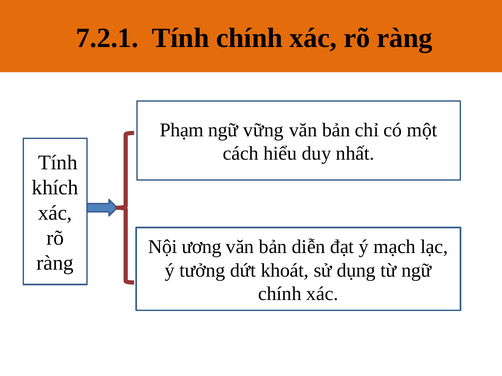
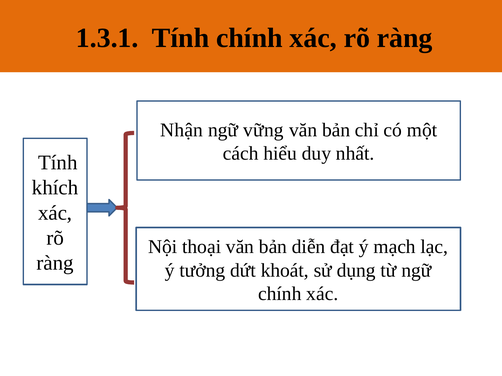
7.2.1: 7.2.1 -> 1.3.1
Phạm: Phạm -> Nhận
ương: ương -> thoại
